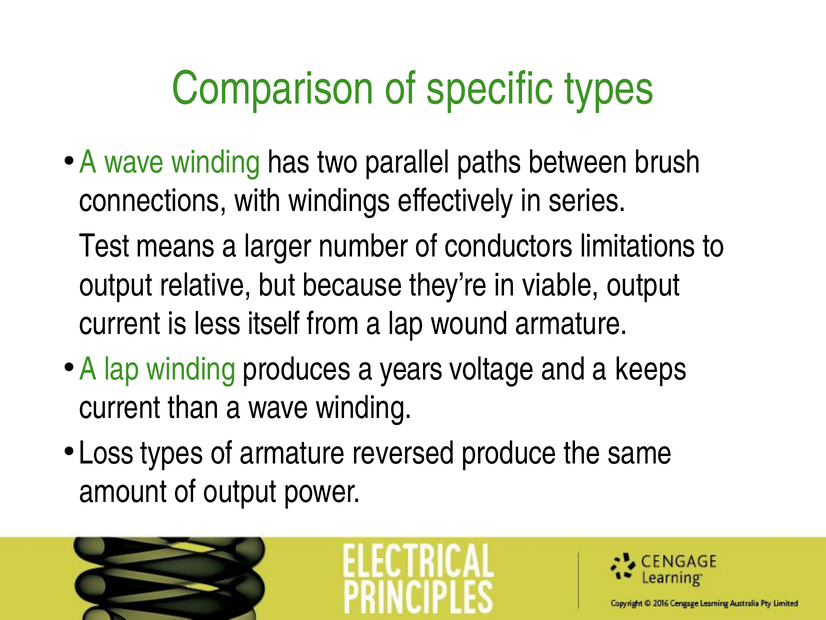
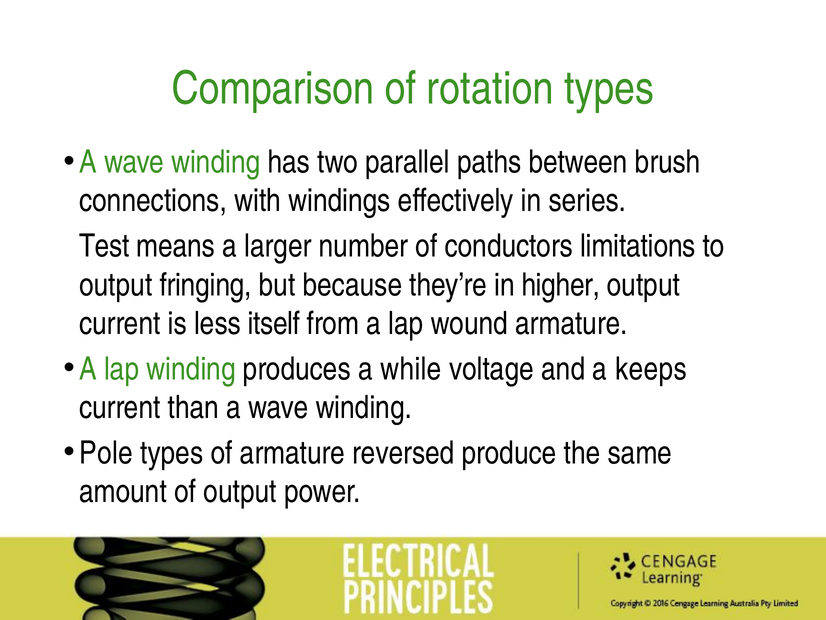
specific: specific -> rotation
relative: relative -> fringing
viable: viable -> higher
years: years -> while
Loss: Loss -> Pole
